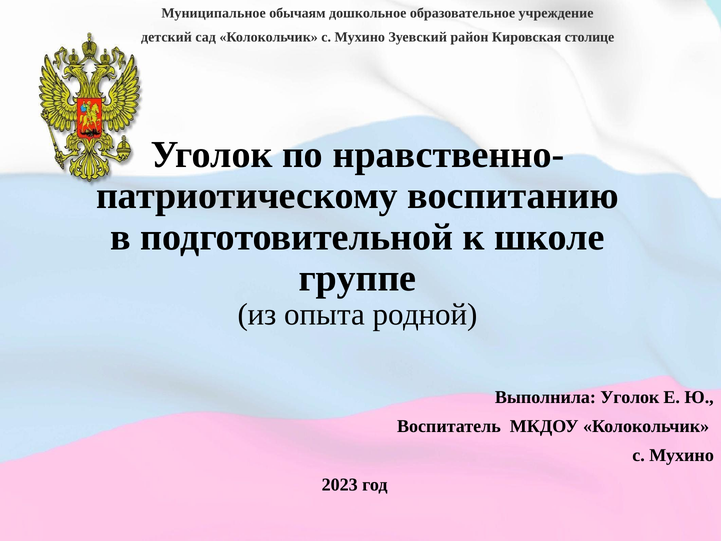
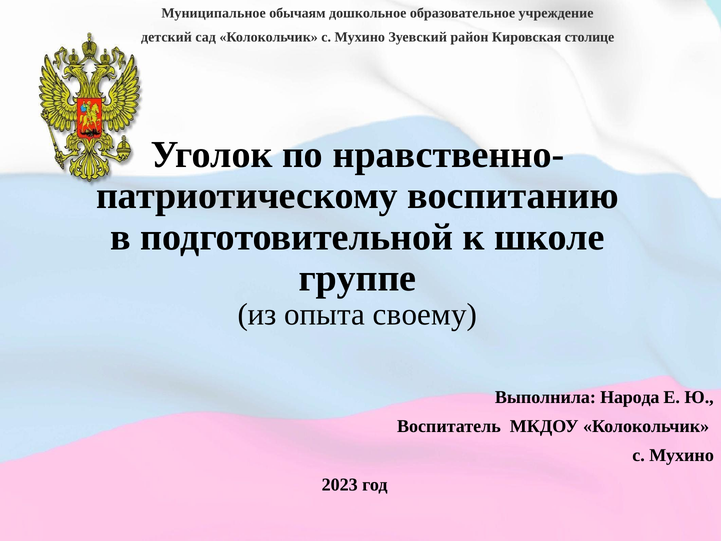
родной: родной -> своему
Выполнила Уголок: Уголок -> Народа
